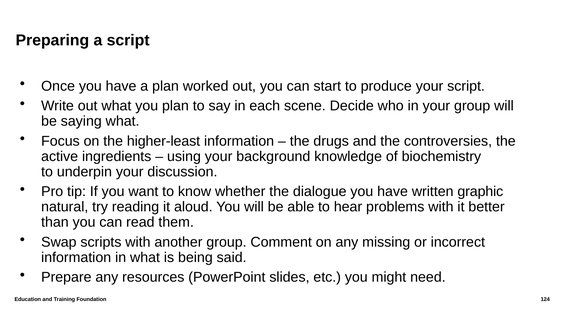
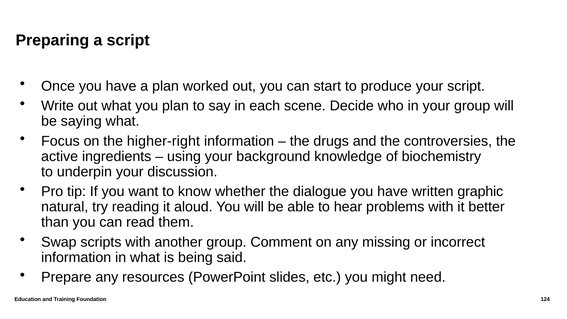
higher-least: higher-least -> higher-right
